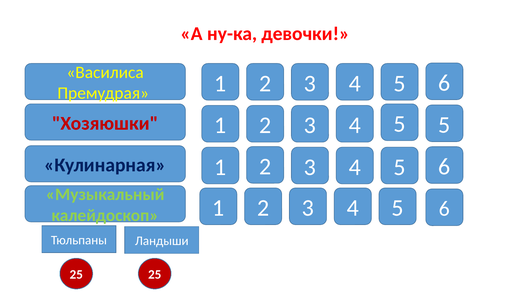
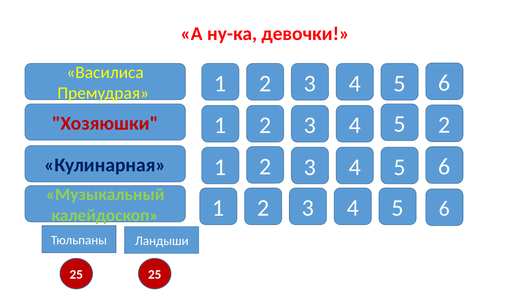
5 5: 5 -> 2
